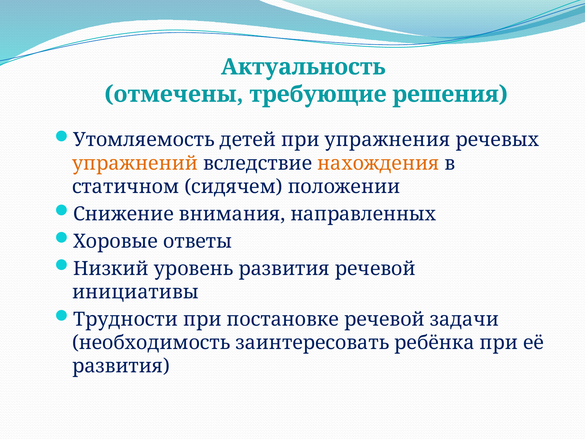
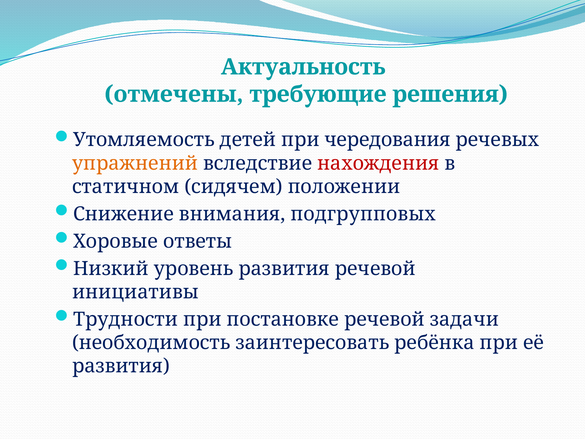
упражнения: упражнения -> чередования
нахождения colour: orange -> red
направленных: направленных -> подгрупповых
